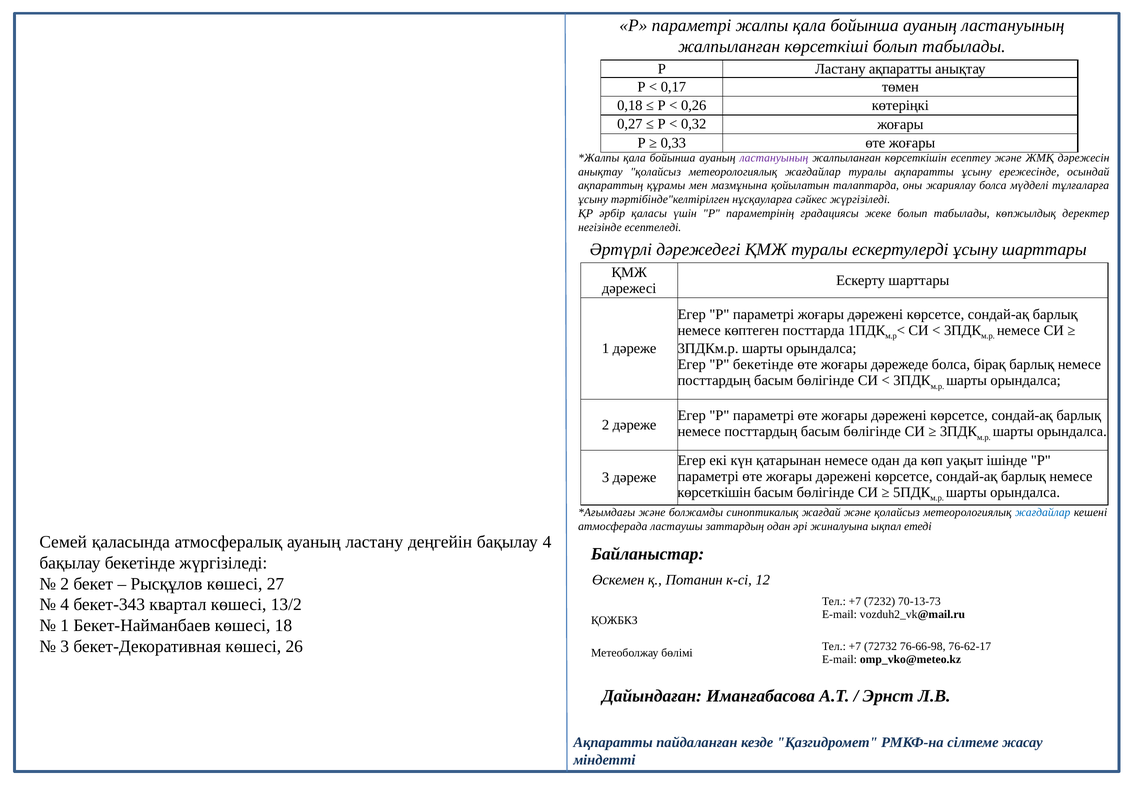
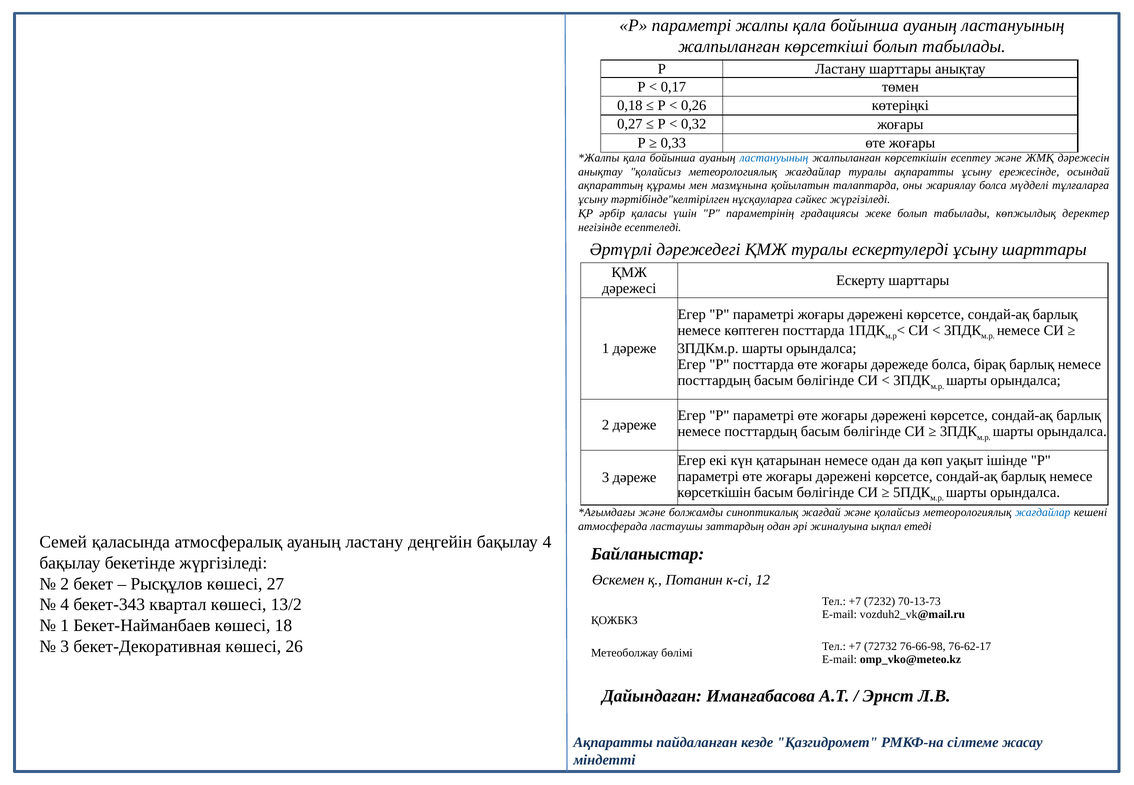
Ластану ақпаратты: ақпаратты -> шарттары
ластануының at (774, 158) colour: purple -> blue
P бекетінде: бекетінде -> посттарда
